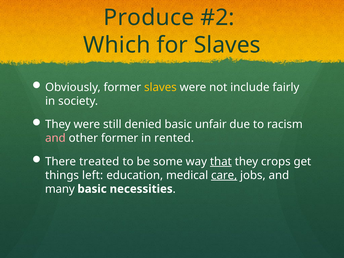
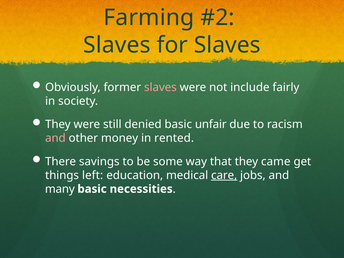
Produce: Produce -> Farming
Which at (117, 45): Which -> Slaves
slaves at (160, 87) colour: yellow -> pink
other former: former -> money
treated: treated -> savings
that underline: present -> none
crops: crops -> came
